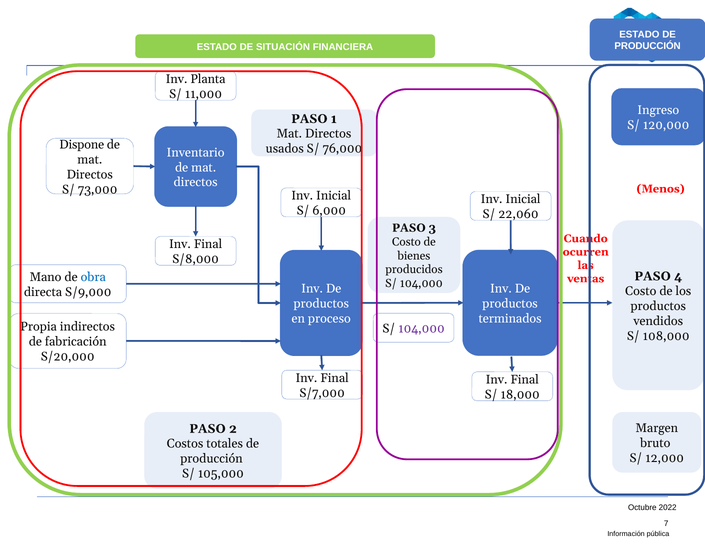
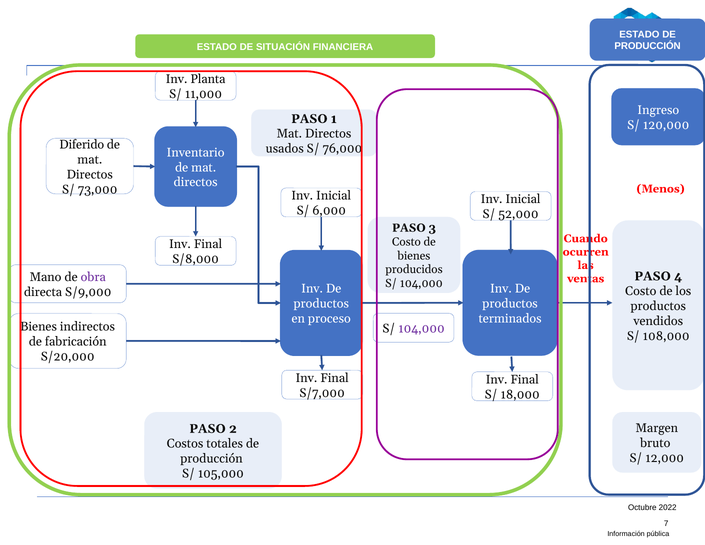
Dispone: Dispone -> Diferido
22,060: 22,060 -> 52,000
obra colour: blue -> purple
Propia at (39, 327): Propia -> Bienes
